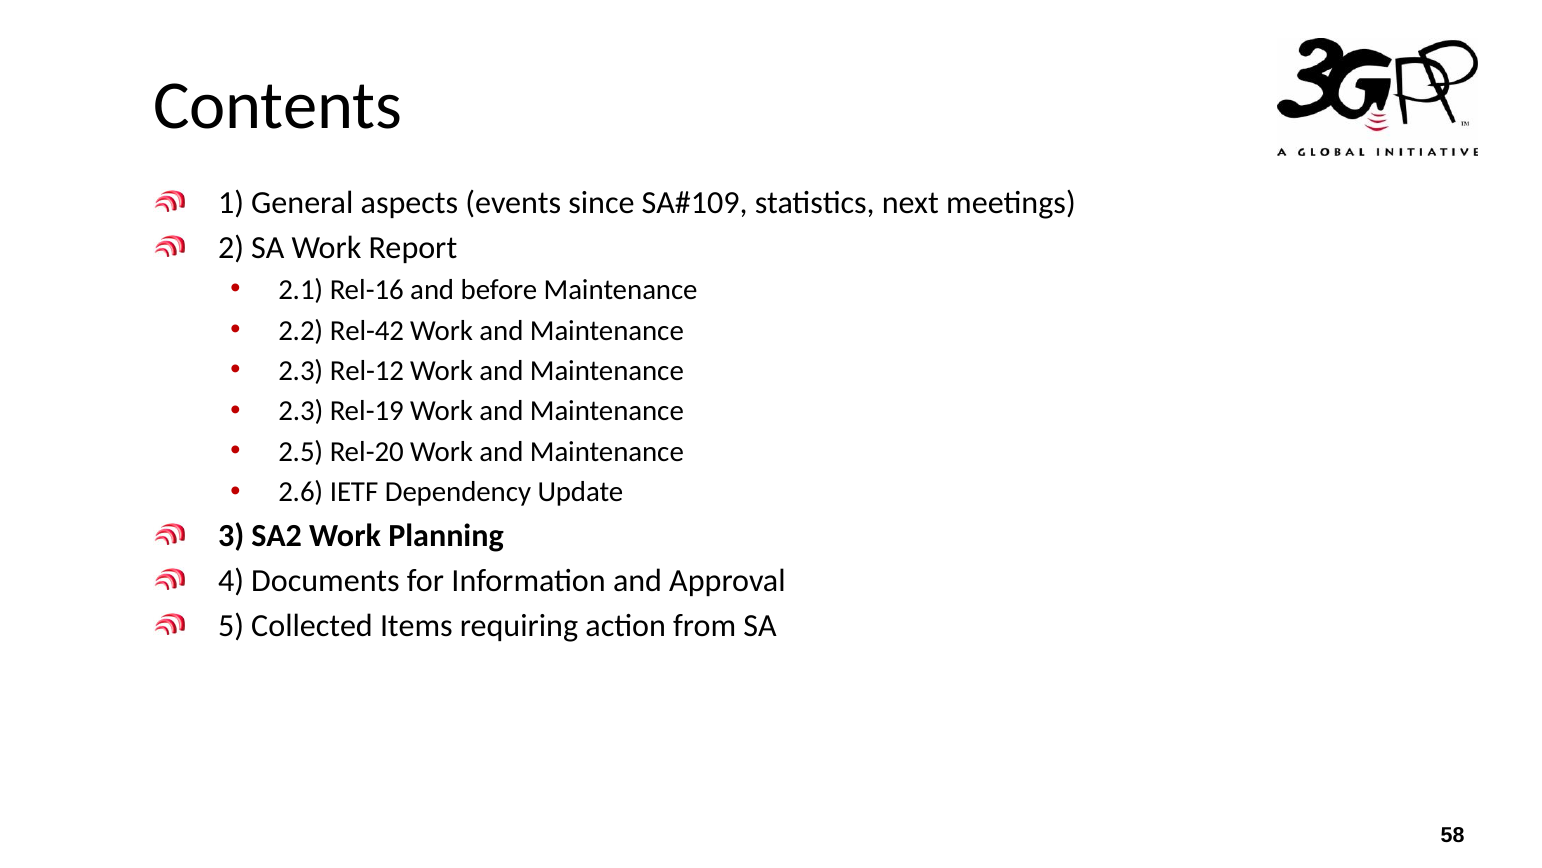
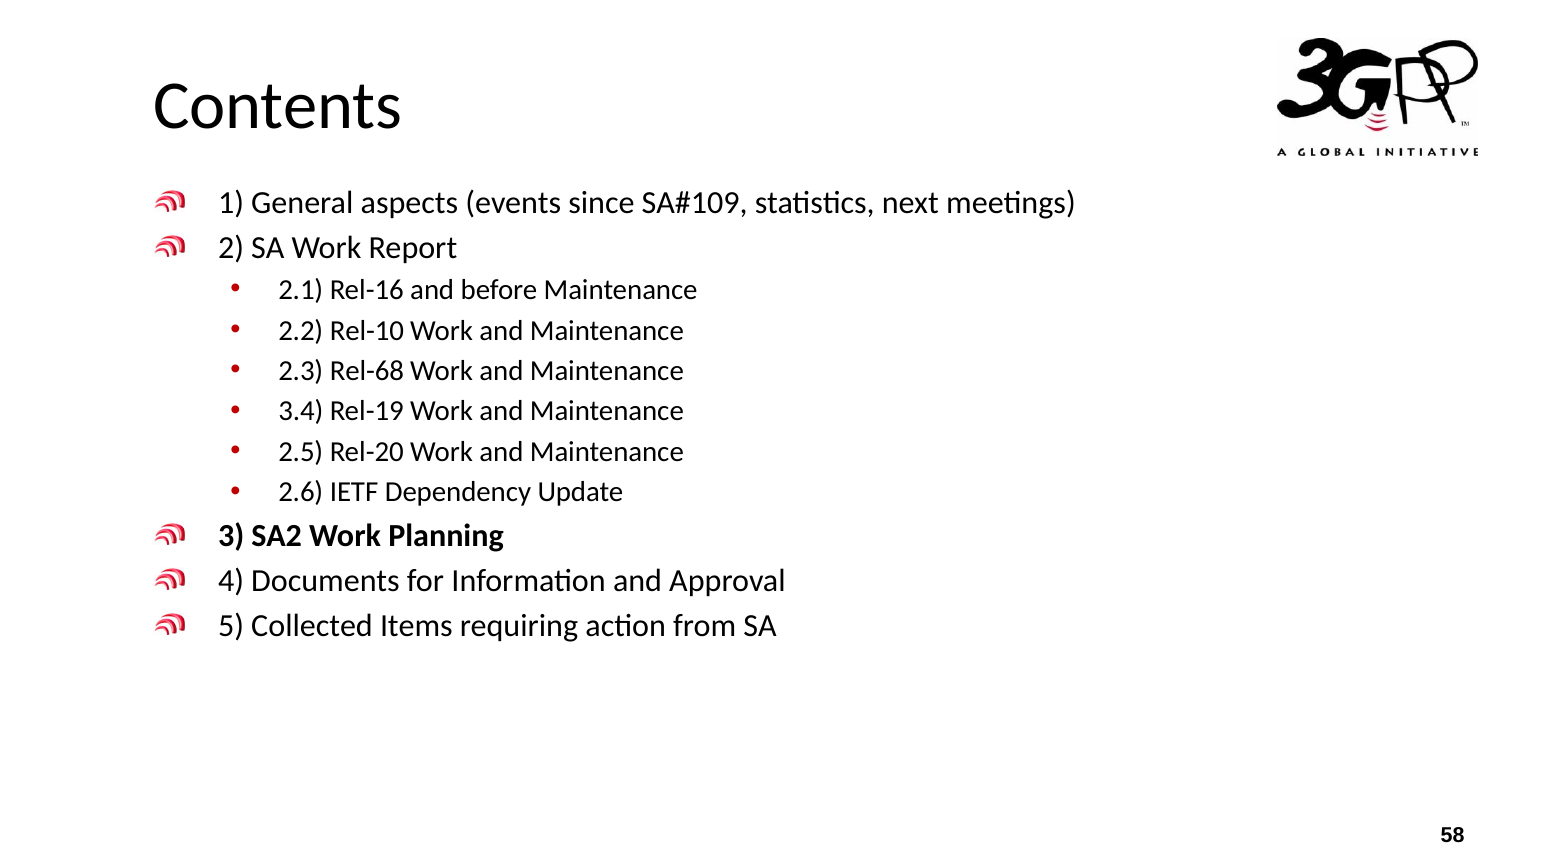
Rel-42: Rel-42 -> Rel-10
Rel-12: Rel-12 -> Rel-68
2.3 at (301, 411): 2.3 -> 3.4
